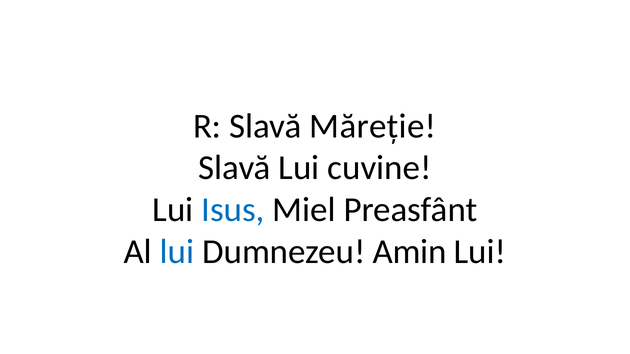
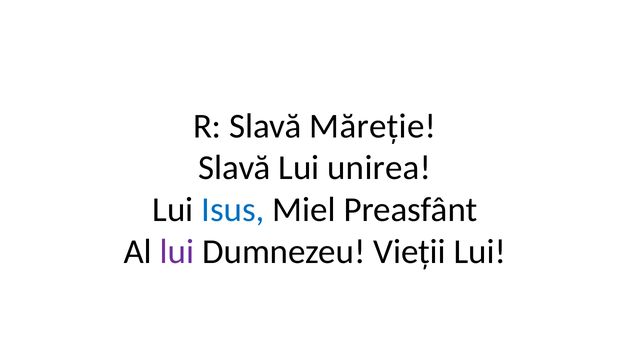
cuvine: cuvine -> unirea
lui at (177, 252) colour: blue -> purple
Amin: Amin -> Vieții
